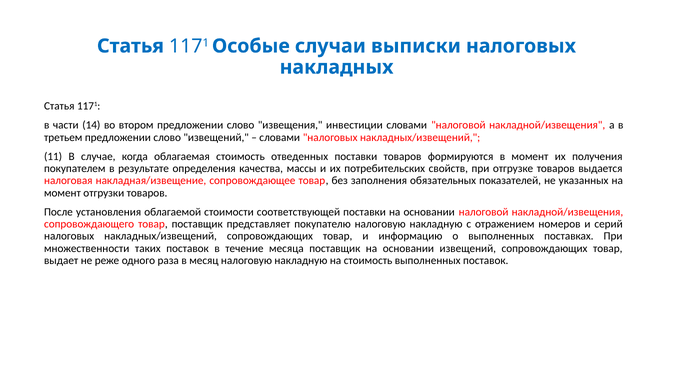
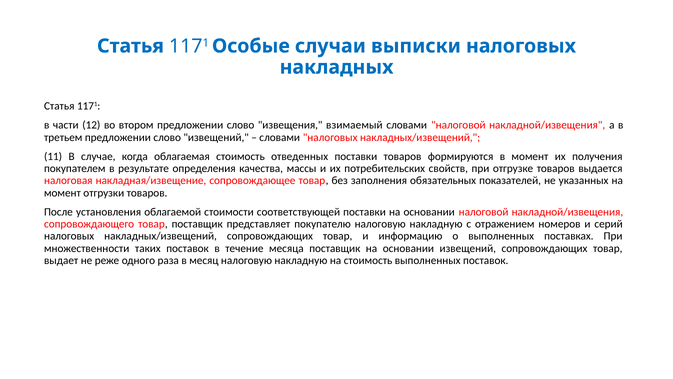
14: 14 -> 12
инвестиции: инвестиции -> взимаемый
